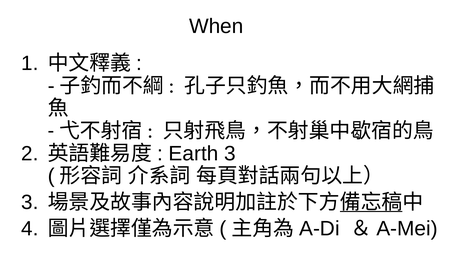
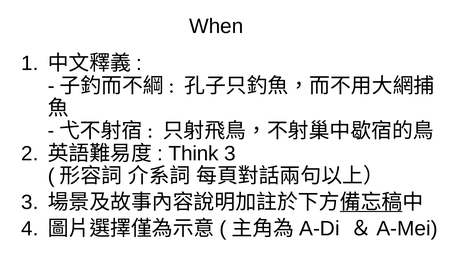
Earth: Earth -> Think
